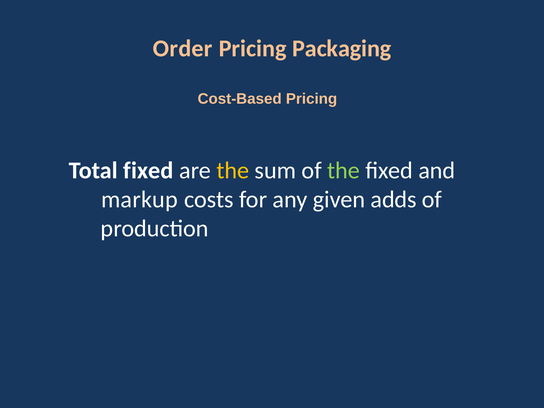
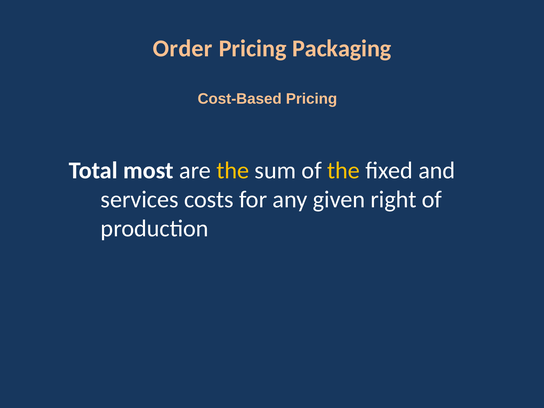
Total fixed: fixed -> most
the at (344, 171) colour: light green -> yellow
markup: markup -> services
adds: adds -> right
